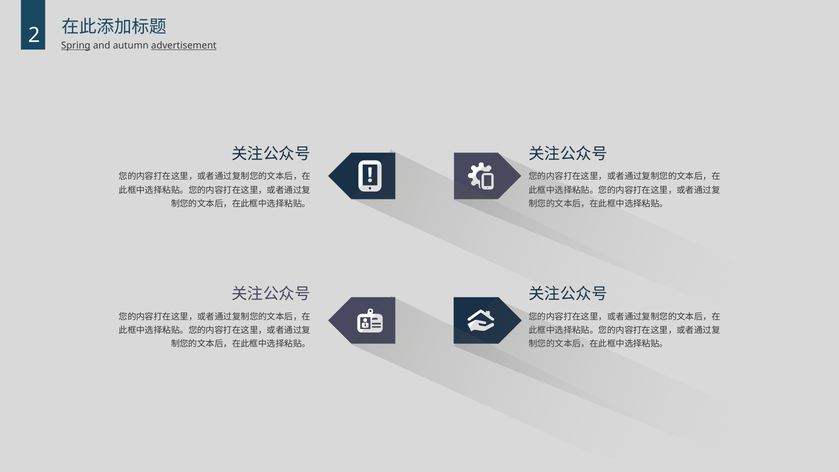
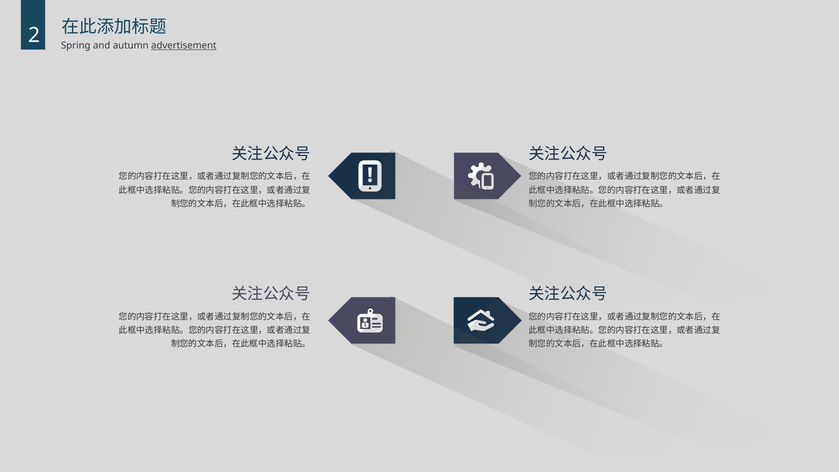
Spring underline: present -> none
